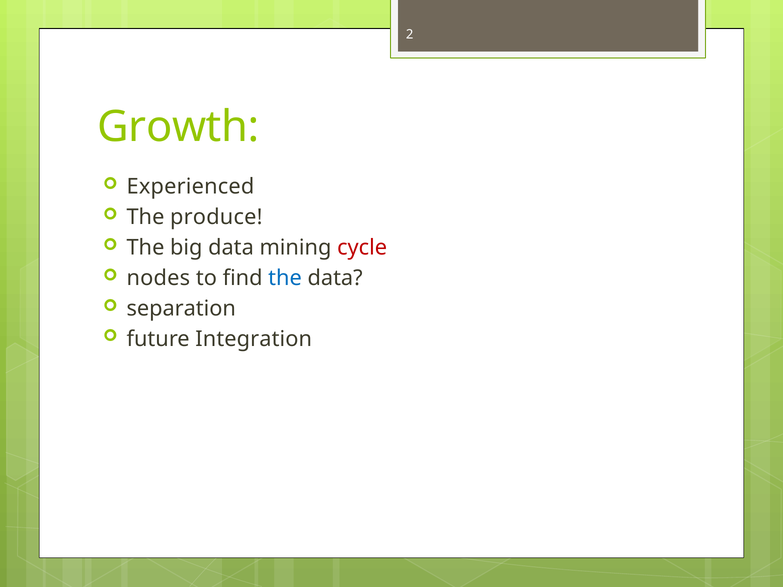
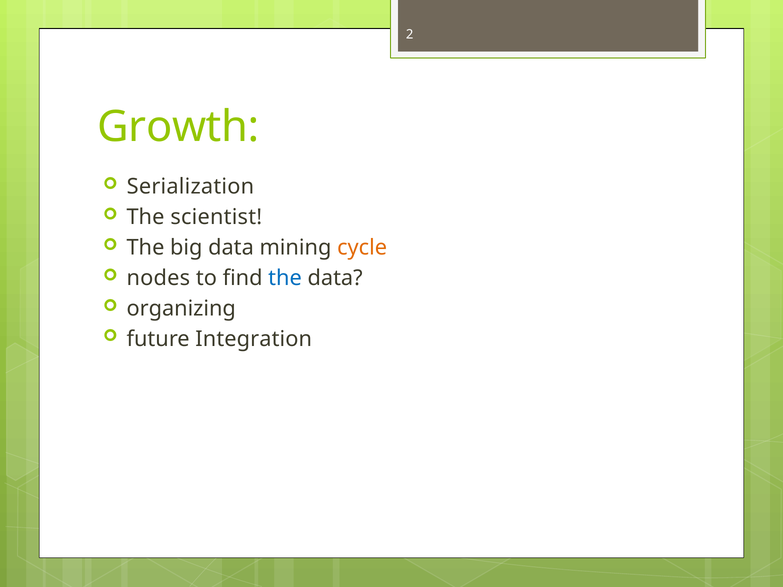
Experienced: Experienced -> Serialization
produce: produce -> scientist
cycle colour: red -> orange
separation: separation -> organizing
